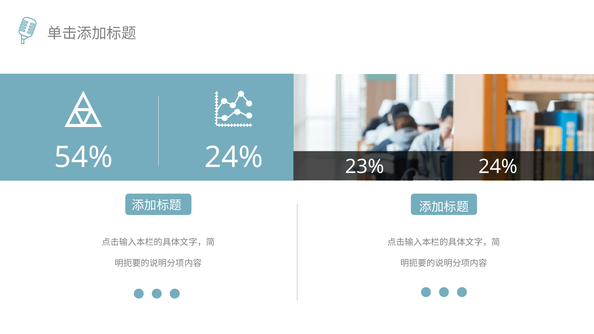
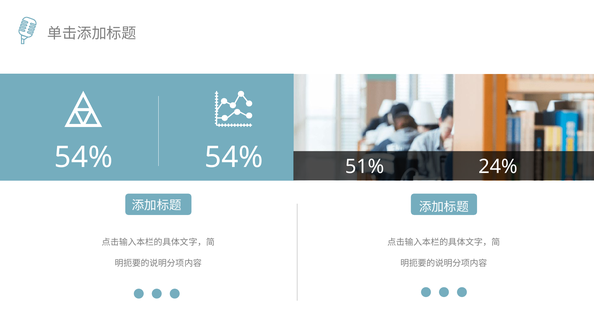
24% at (234, 157): 24% -> 54%
23%: 23% -> 51%
